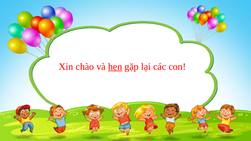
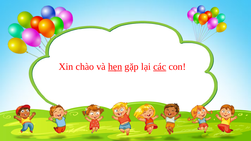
các underline: none -> present
